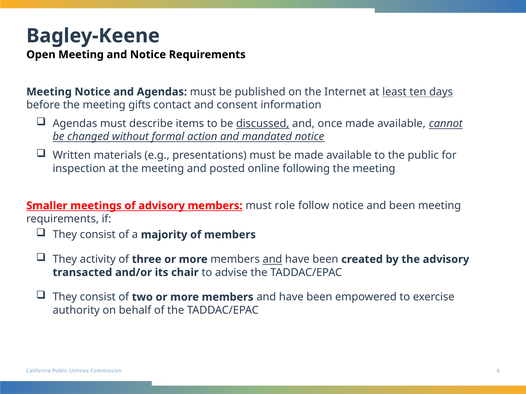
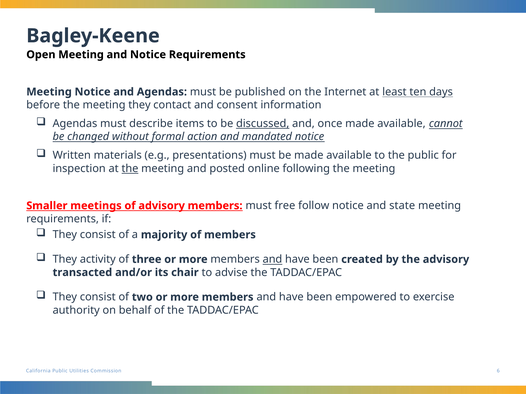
meeting gifts: gifts -> they
the at (130, 169) underline: none -> present
role: role -> free
and been: been -> state
